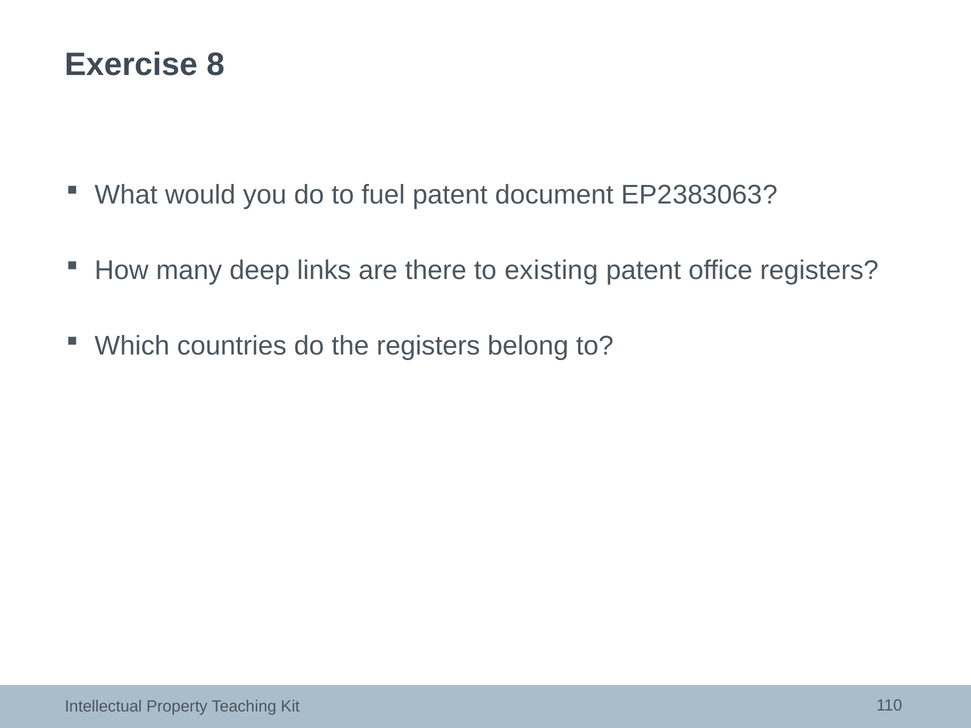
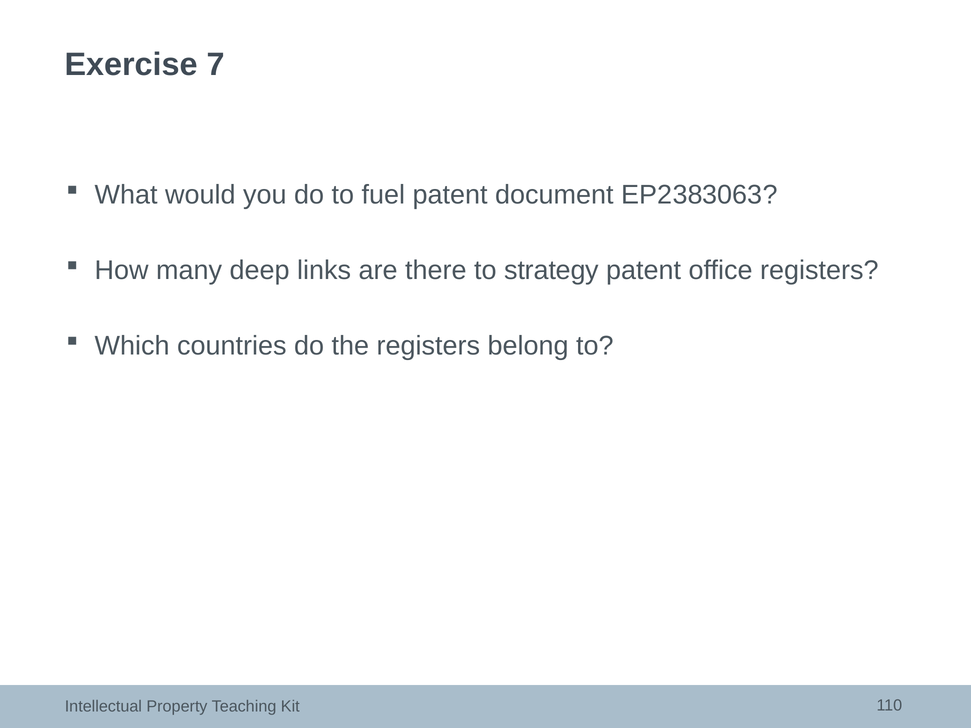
8: 8 -> 7
existing: existing -> strategy
